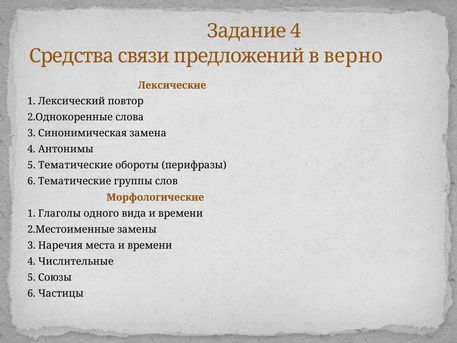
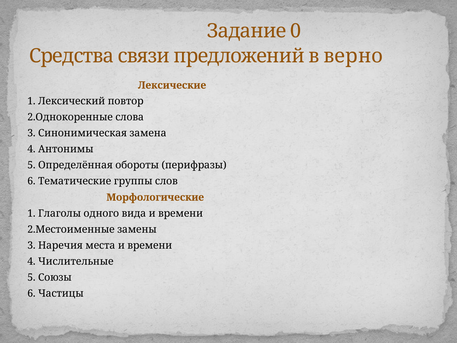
Задание 4: 4 -> 0
5 Тематические: Тематические -> Определённая
